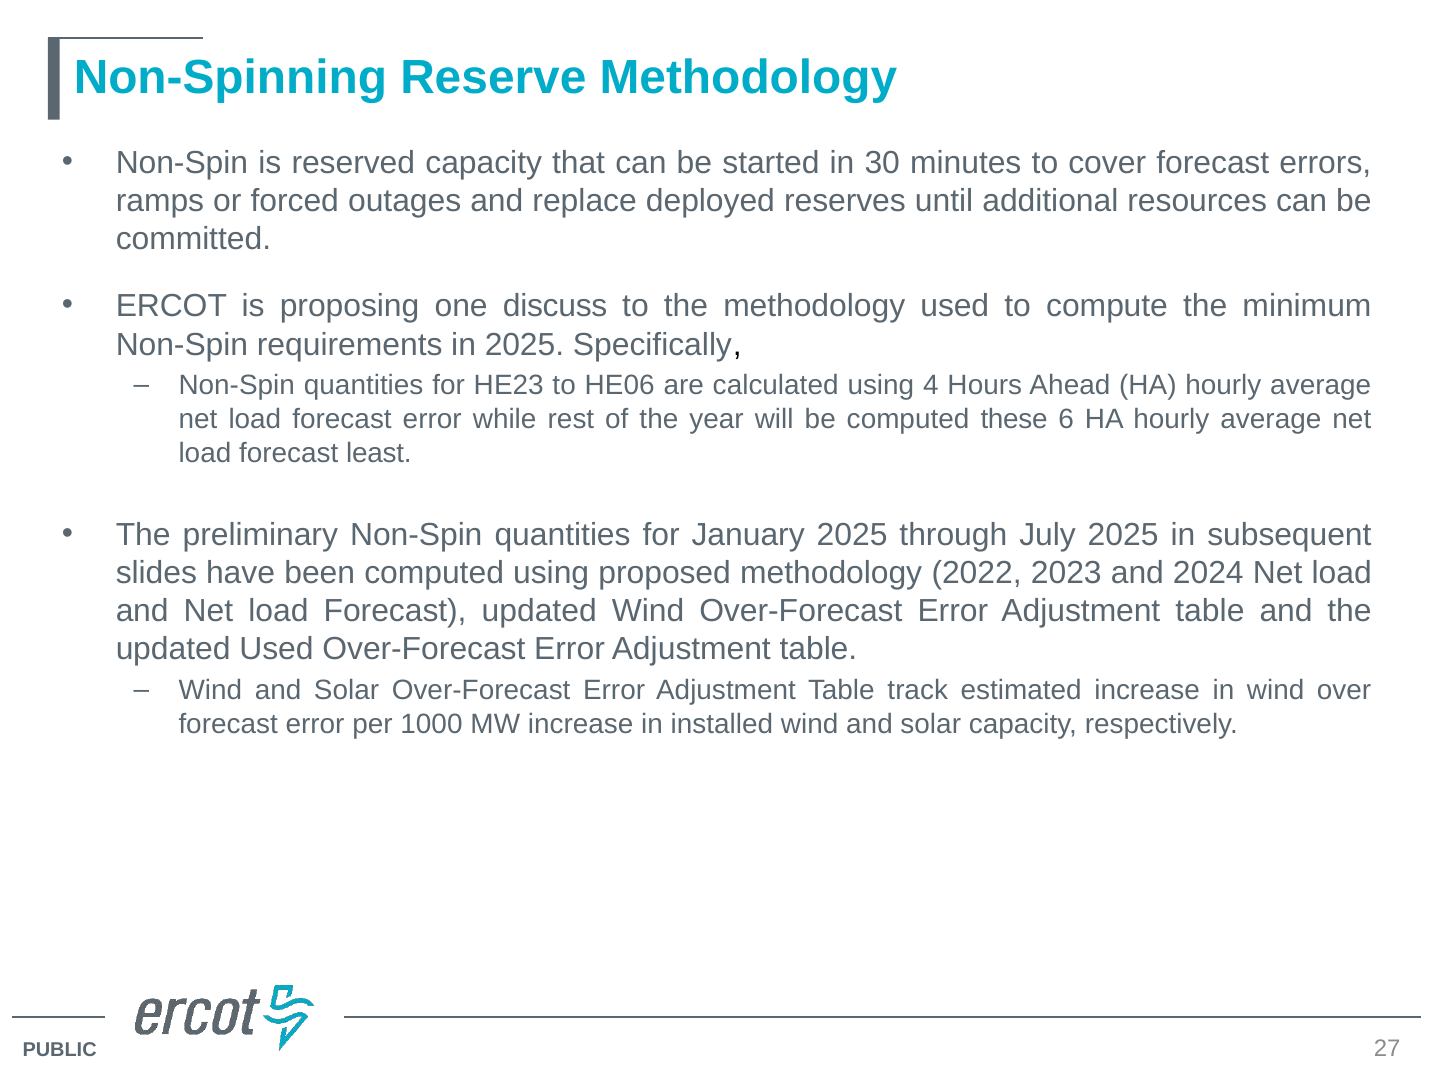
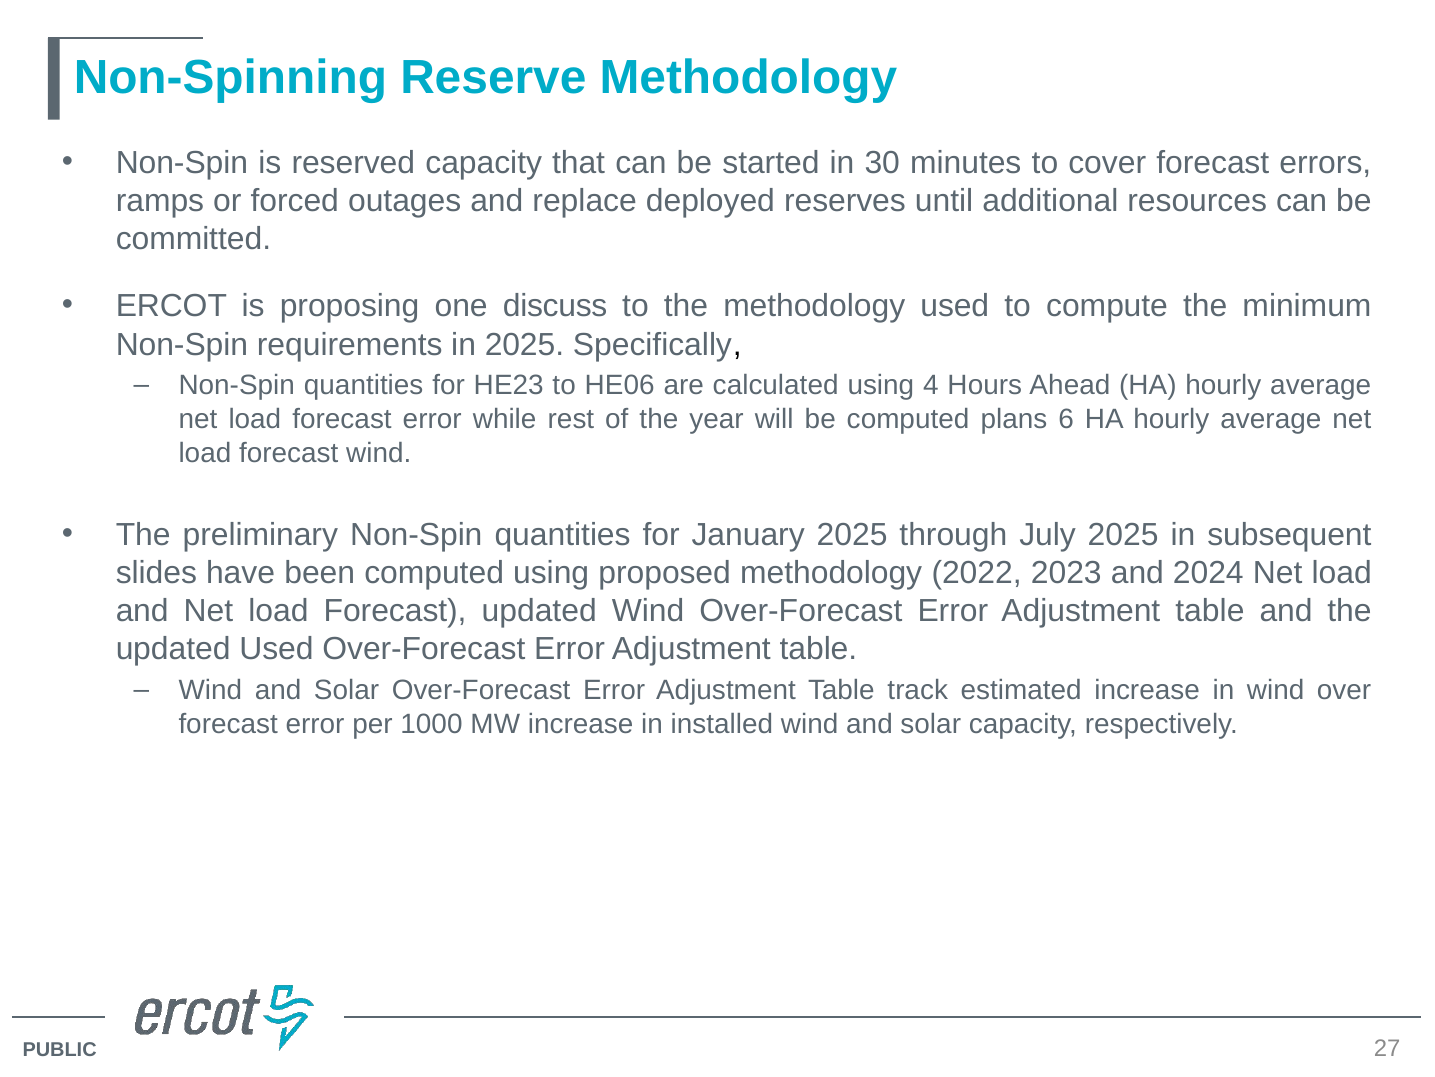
these: these -> plans
forecast least: least -> wind
